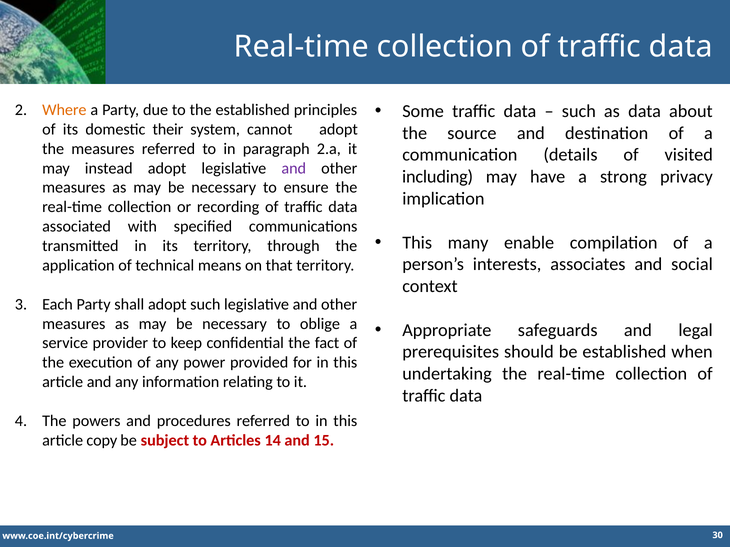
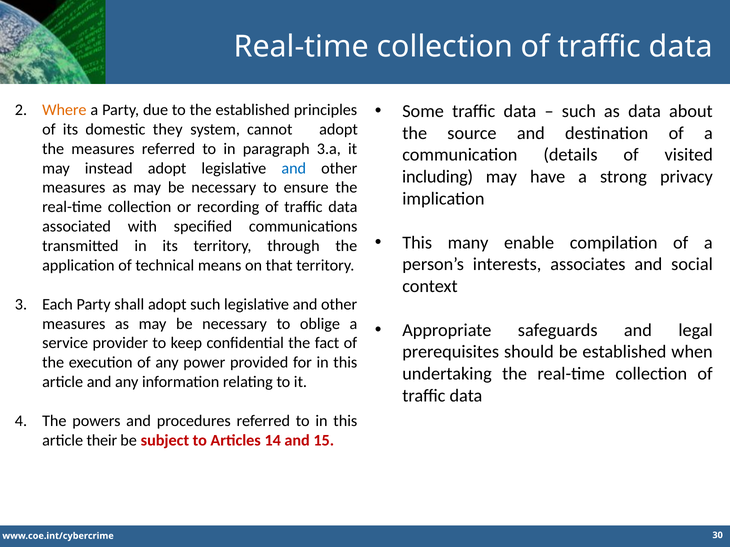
their: their -> they
2.a: 2.a -> 3.a
and at (294, 168) colour: purple -> blue
copy: copy -> their
